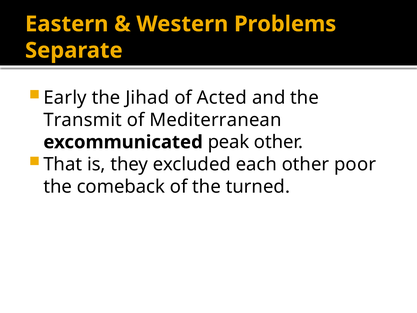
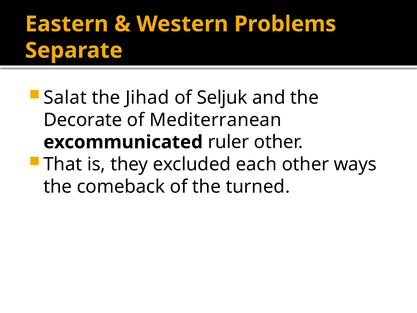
Early: Early -> Salat
Acted: Acted -> Seljuk
Transmit: Transmit -> Decorate
peak: peak -> ruler
poor: poor -> ways
